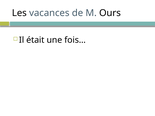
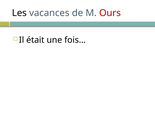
Ours colour: black -> red
